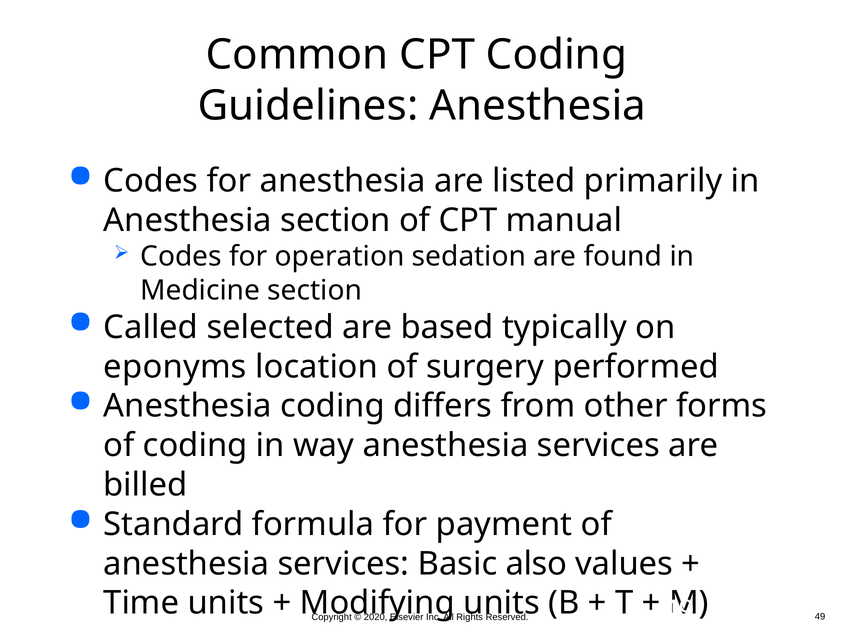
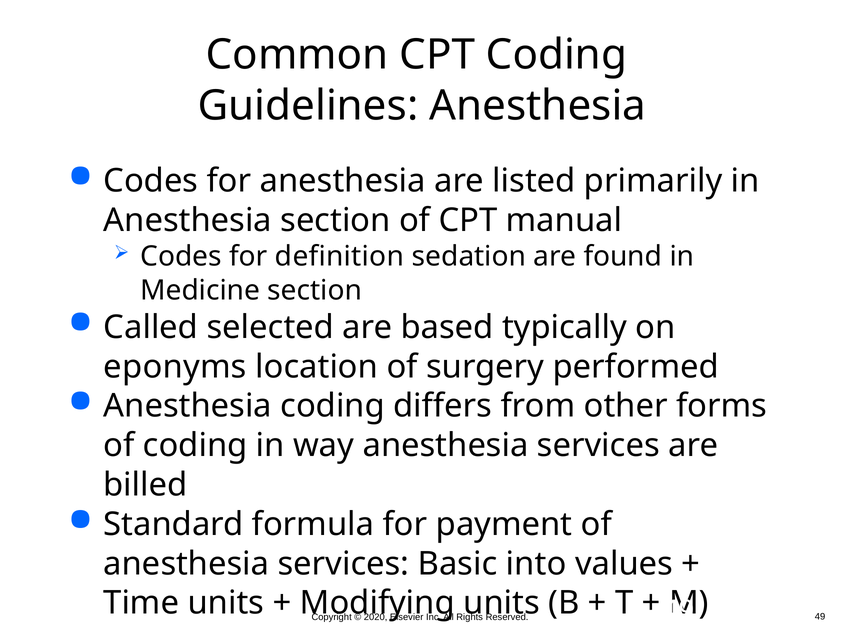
operation: operation -> definition
also: also -> into
